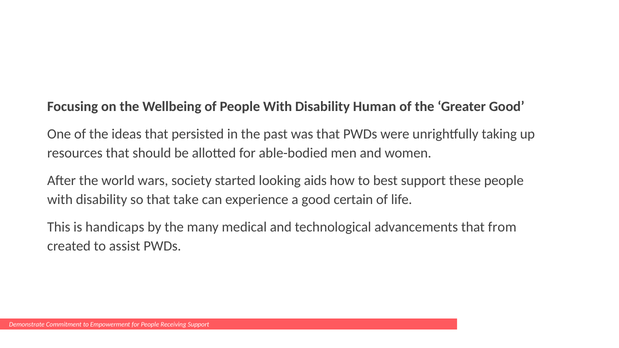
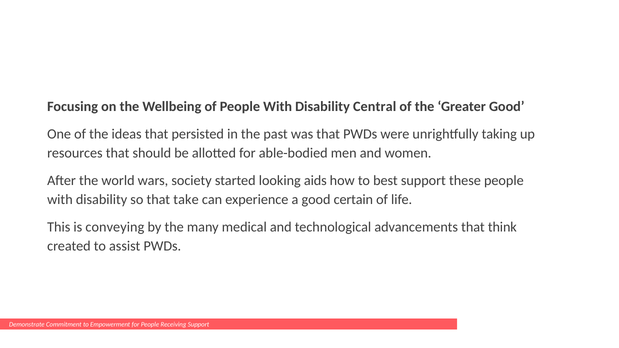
Human: Human -> Central
handicaps: handicaps -> conveying
from: from -> think
